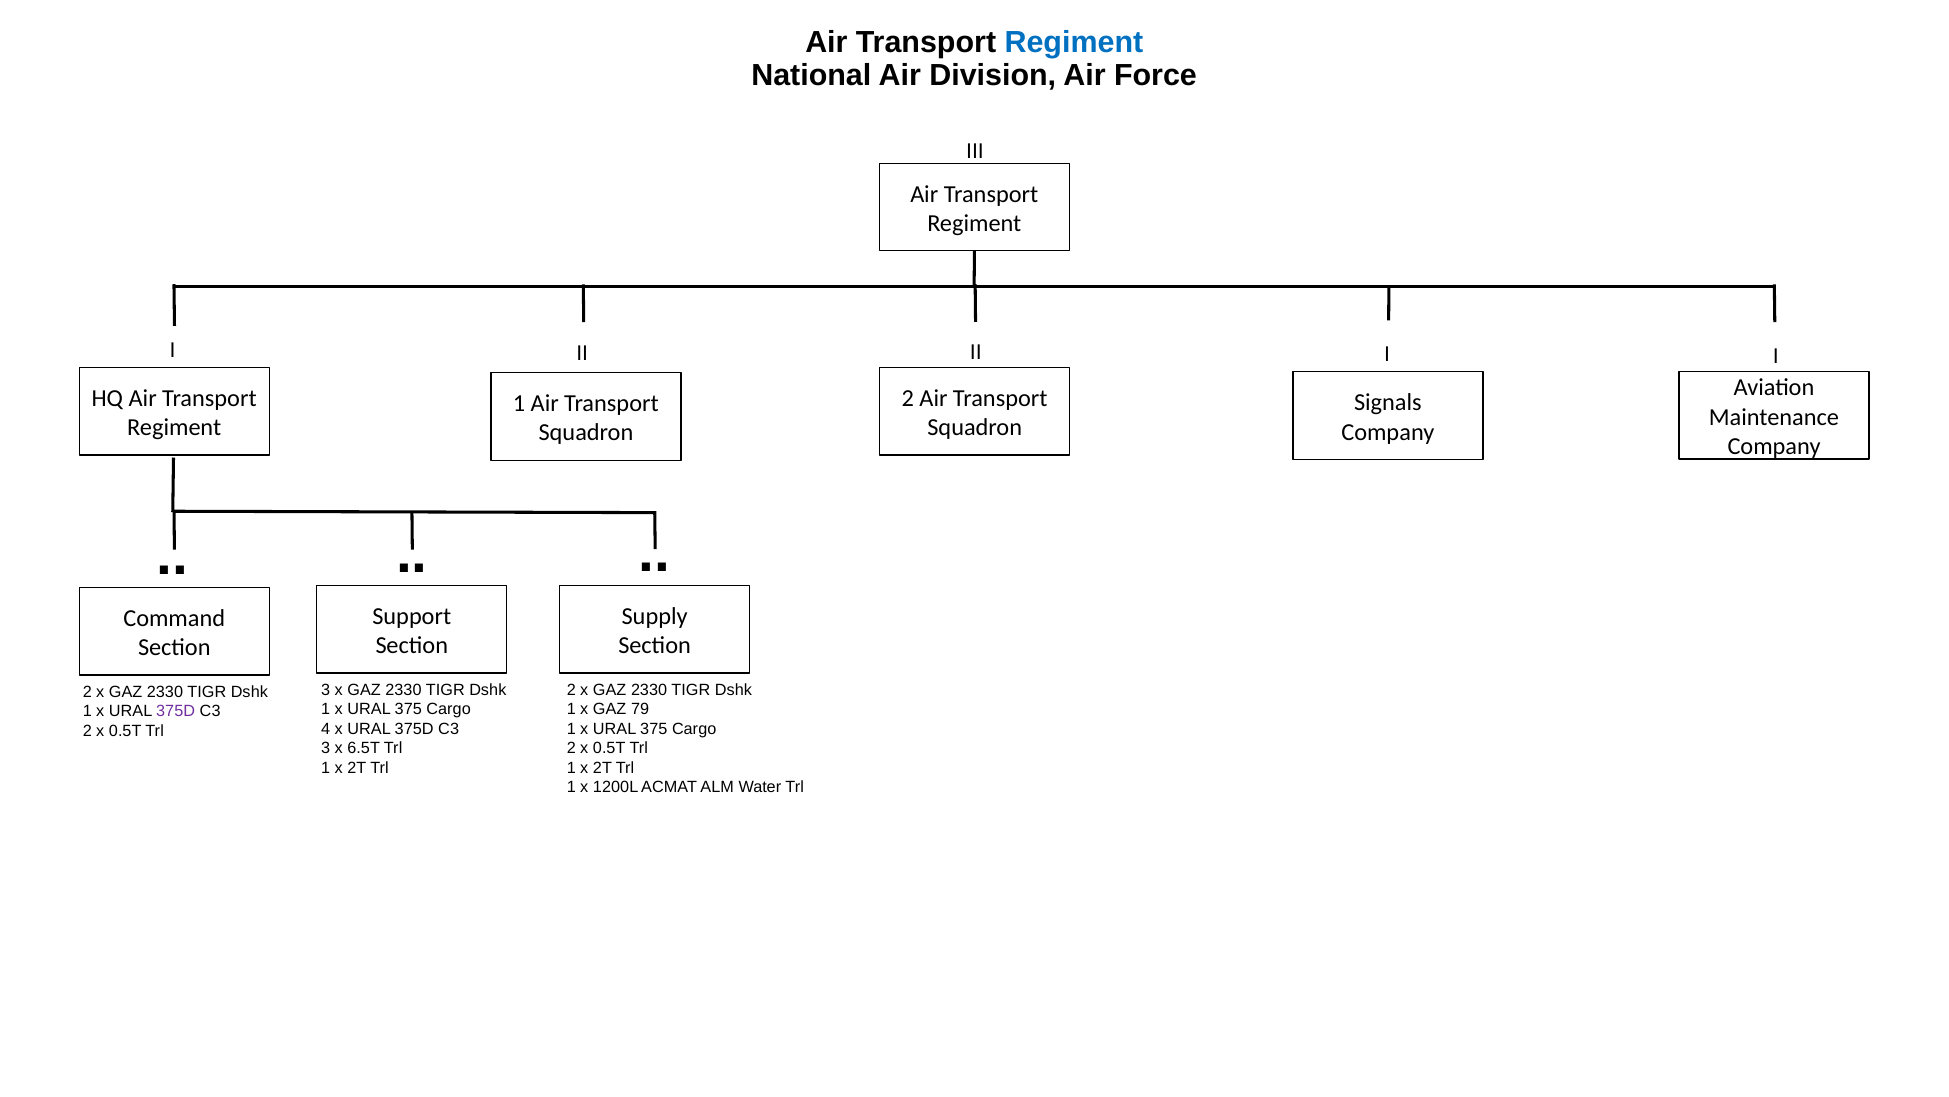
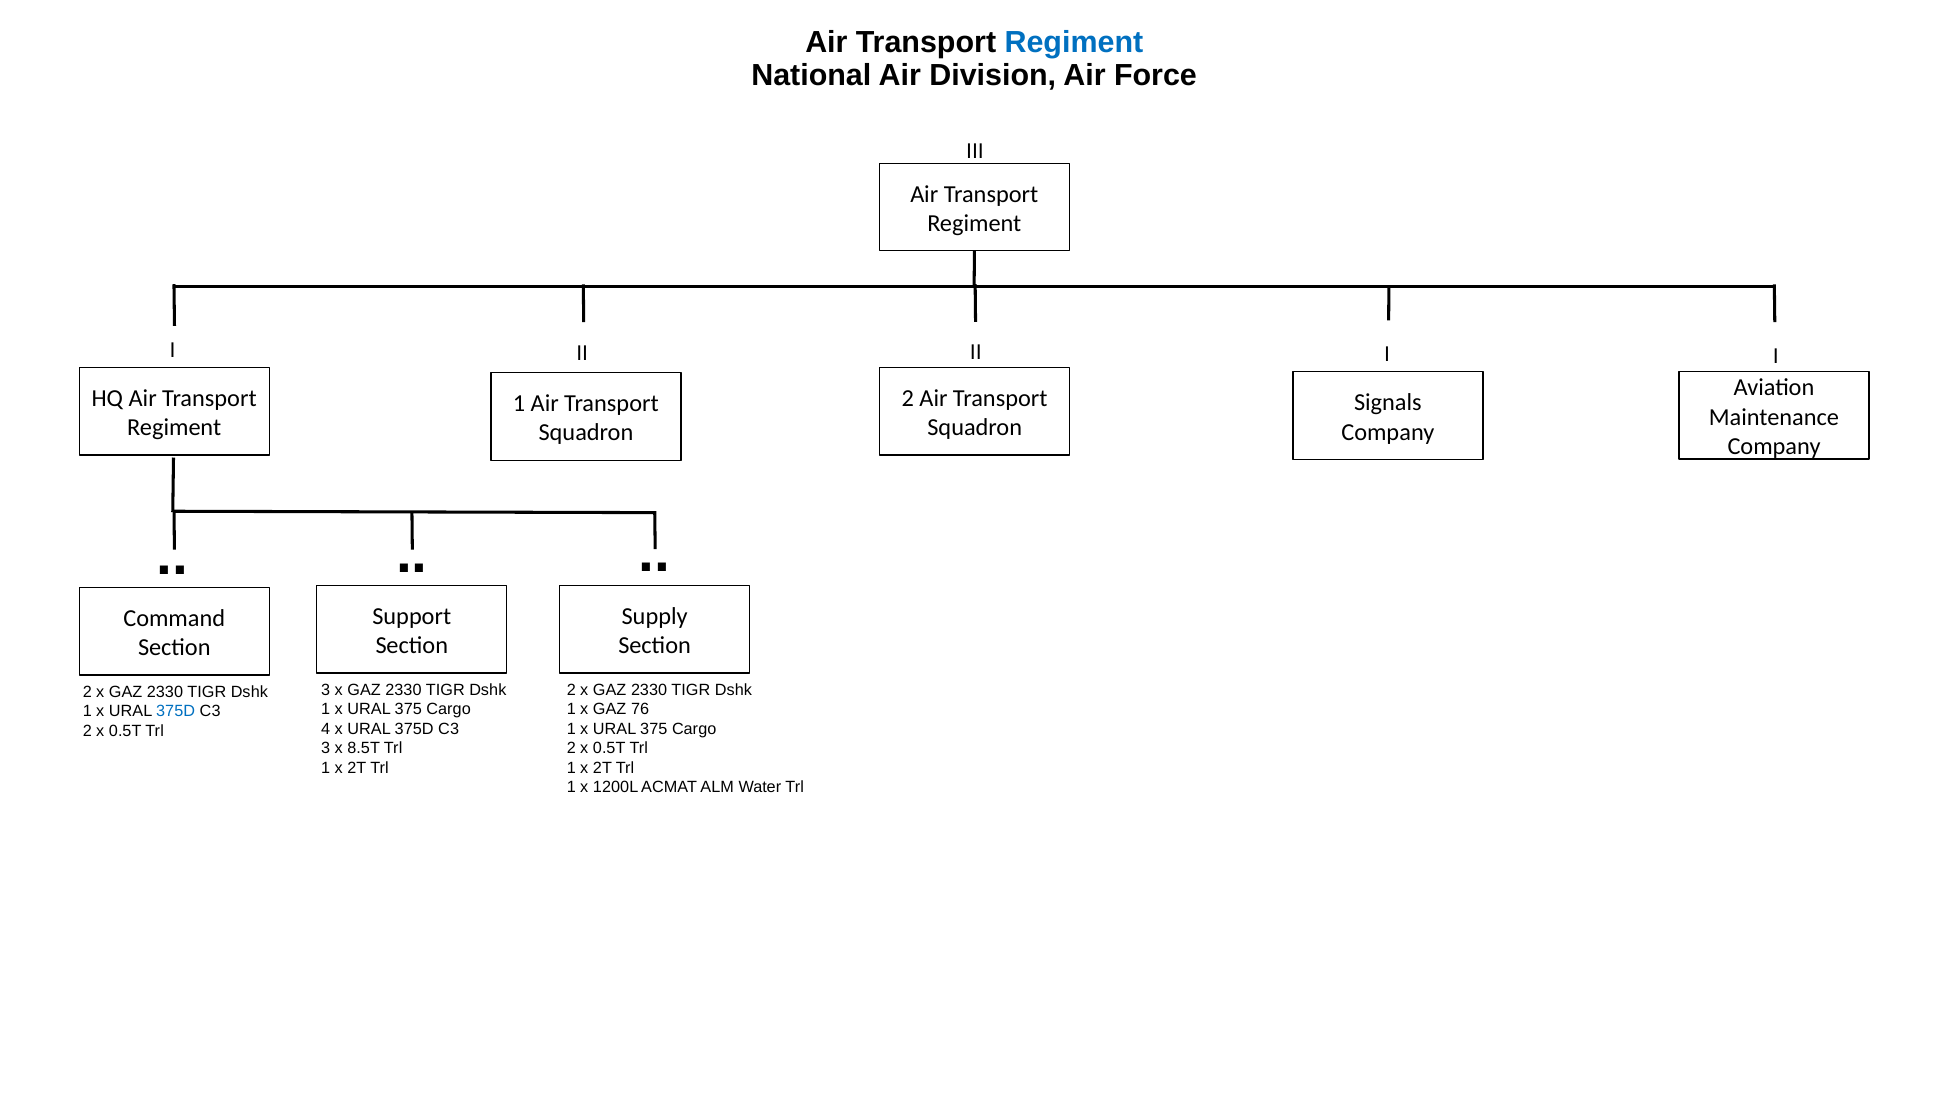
79: 79 -> 76
375D at (176, 711) colour: purple -> blue
6.5T: 6.5T -> 8.5T
